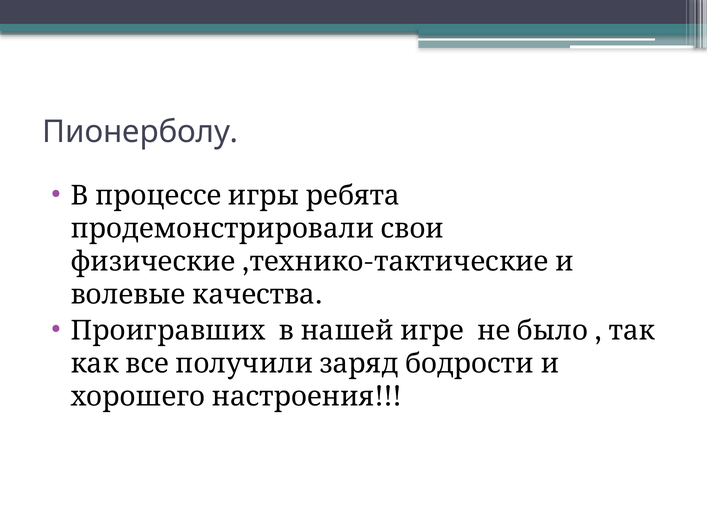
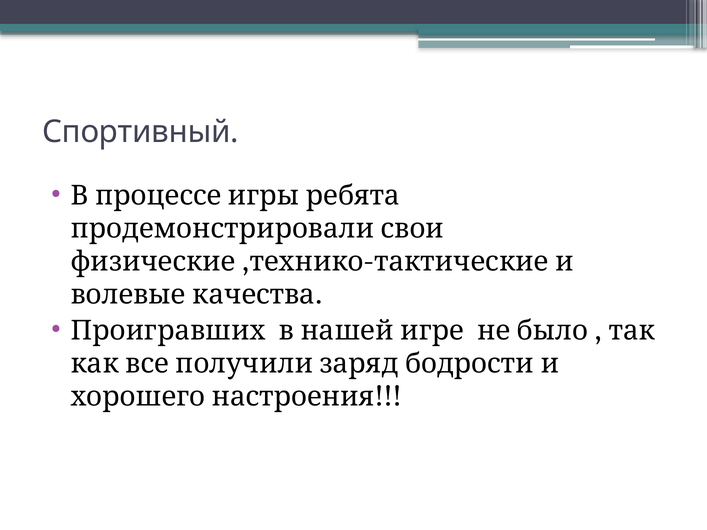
Пионерболу: Пионерболу -> Спортивный
